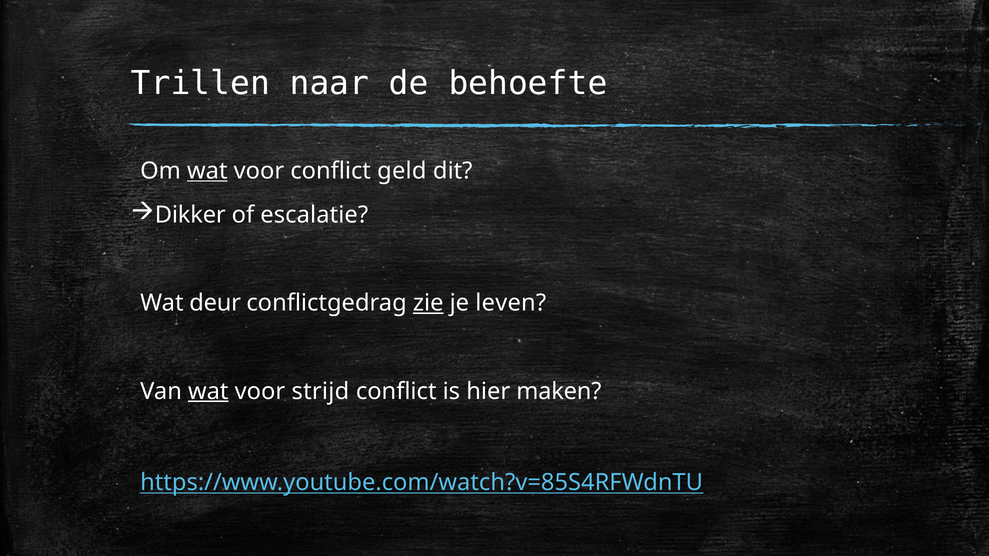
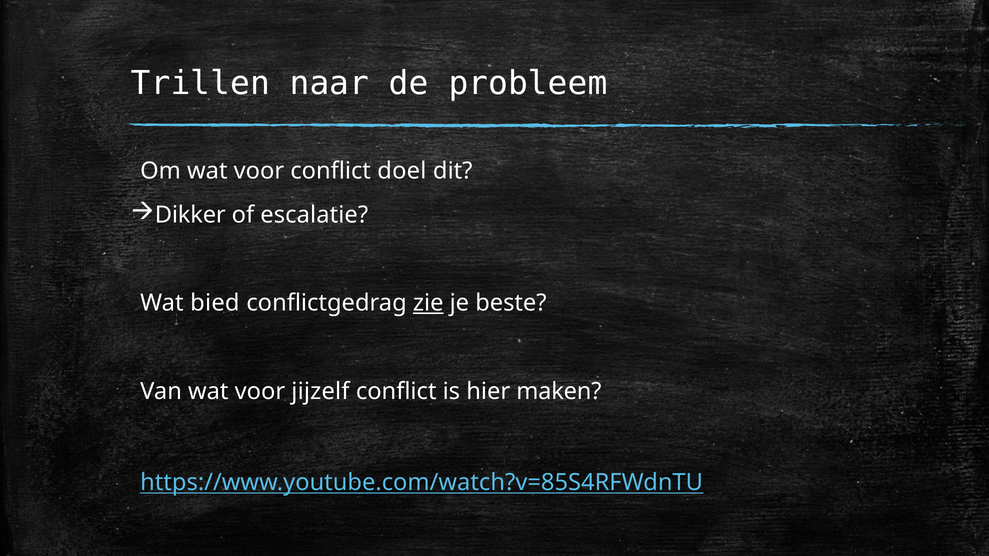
behoefte: behoefte -> probleem
wat at (207, 171) underline: present -> none
geld: geld -> doel
deur: deur -> bied
leven: leven -> beste
wat at (208, 392) underline: present -> none
strijd: strijd -> jijzelf
